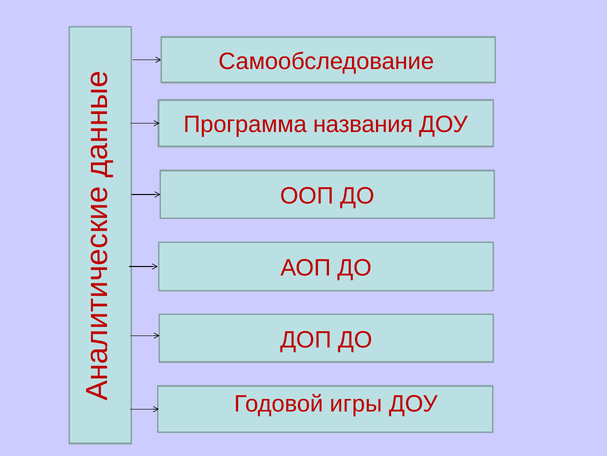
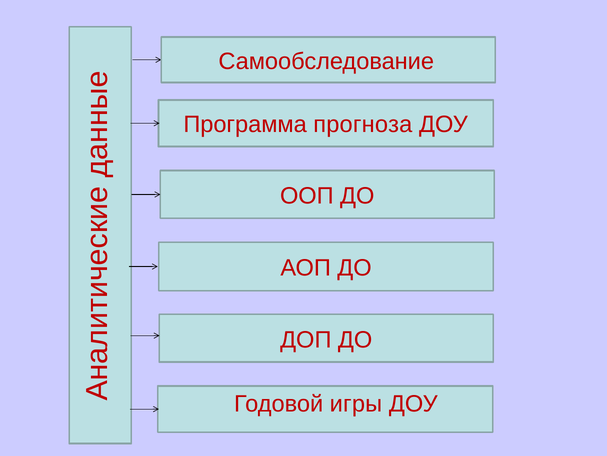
названия: названия -> прогноза
